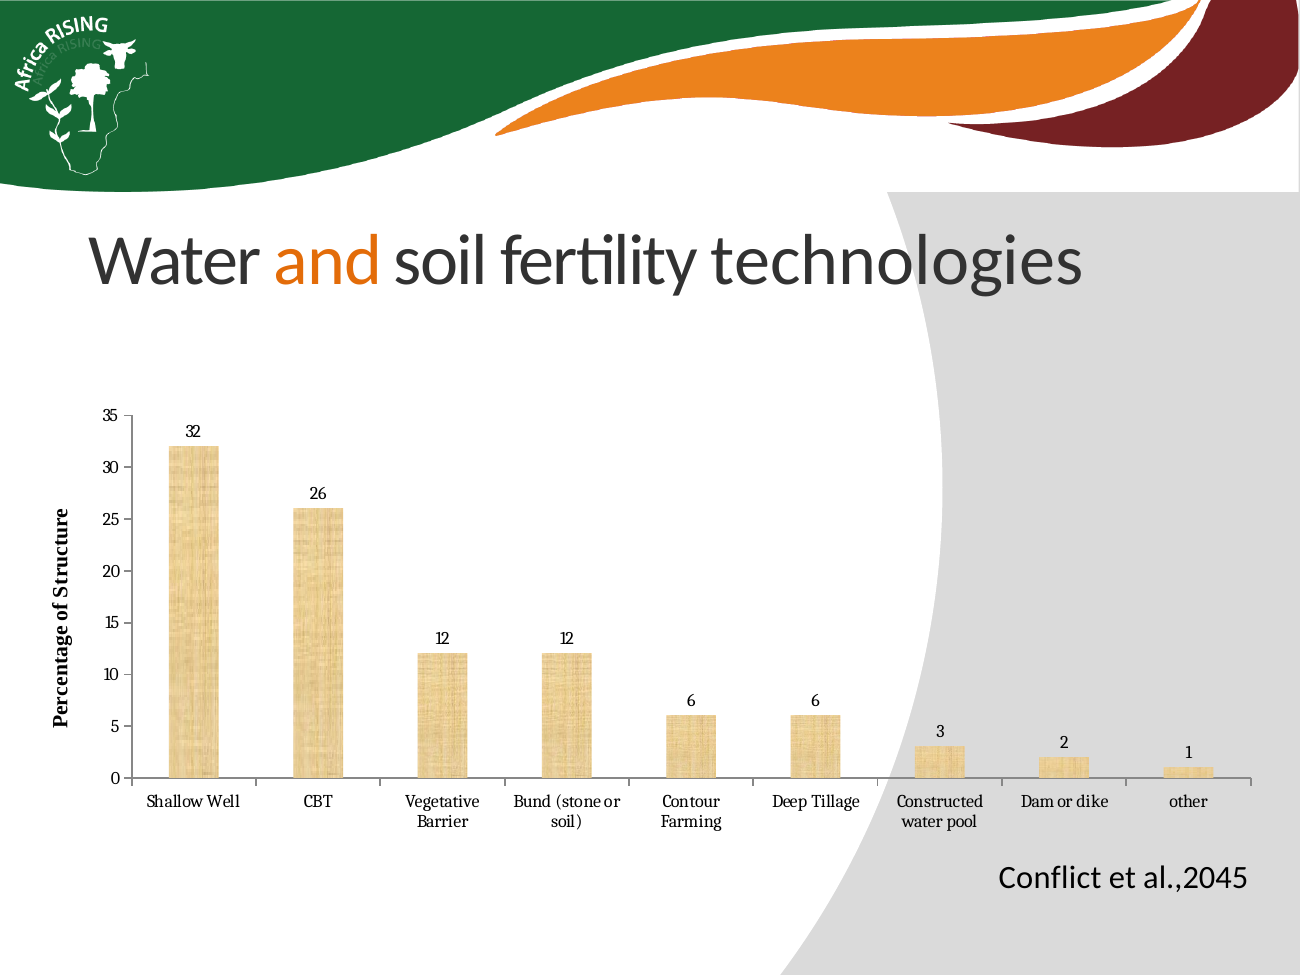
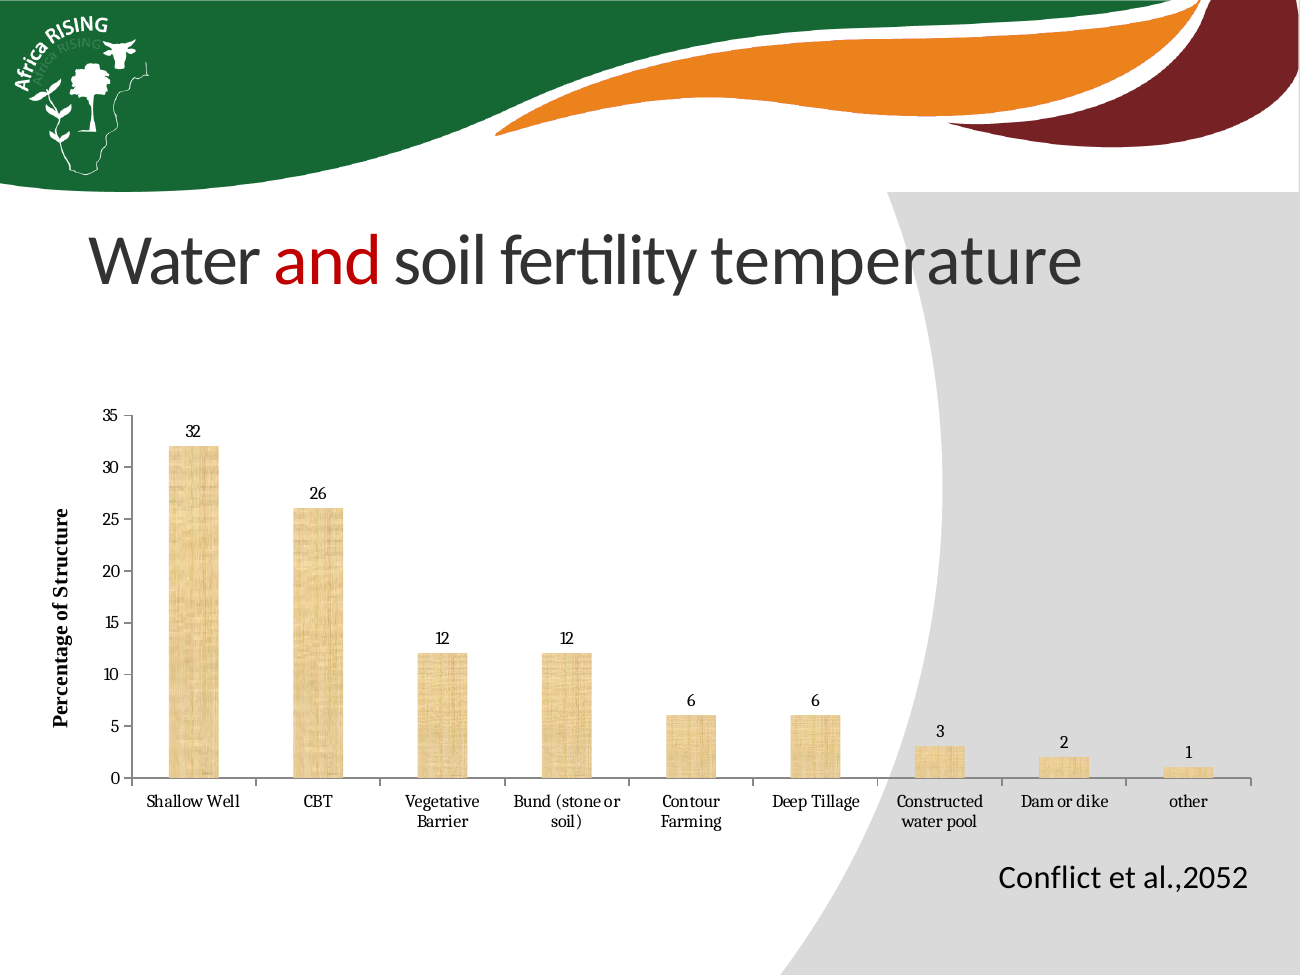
and colour: orange -> red
technologies: technologies -> temperature
al.,2045: al.,2045 -> al.,2052
